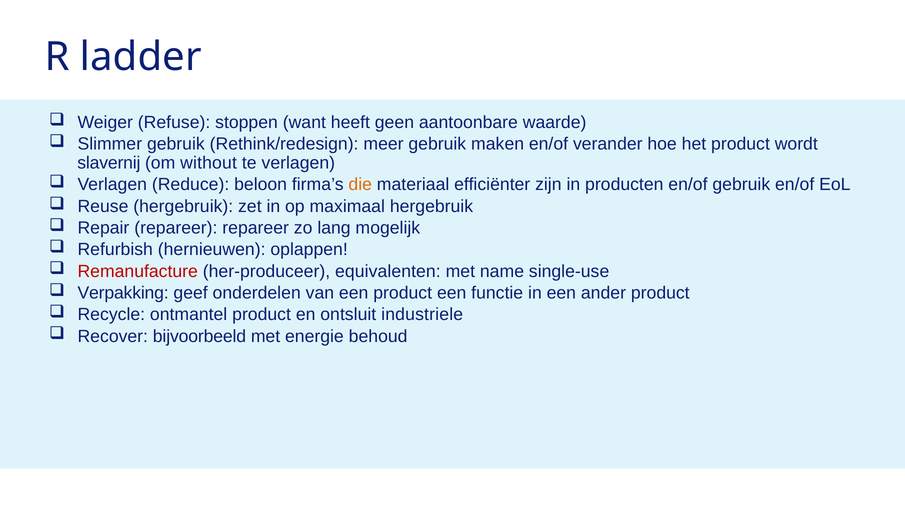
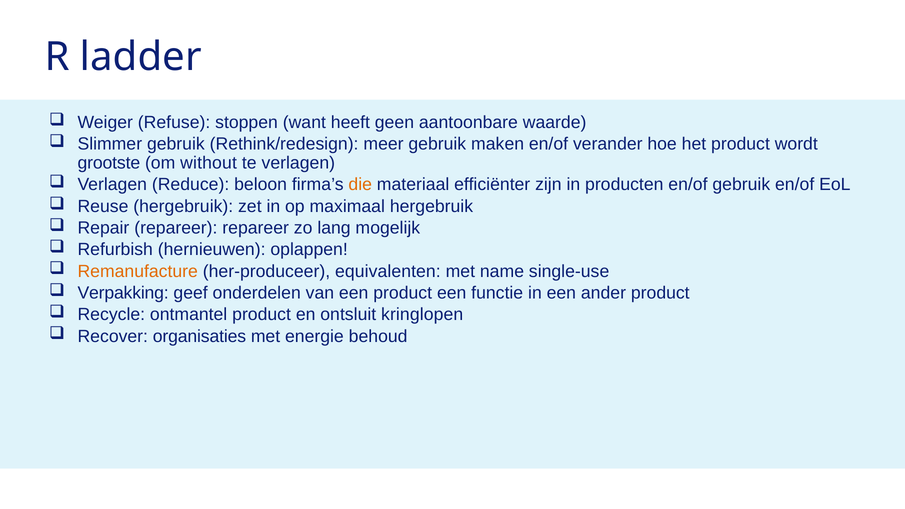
slavernij: slavernij -> grootste
Remanufacture colour: red -> orange
industriele: industriele -> kringlopen
bijvoorbeeld: bijvoorbeeld -> organisaties
